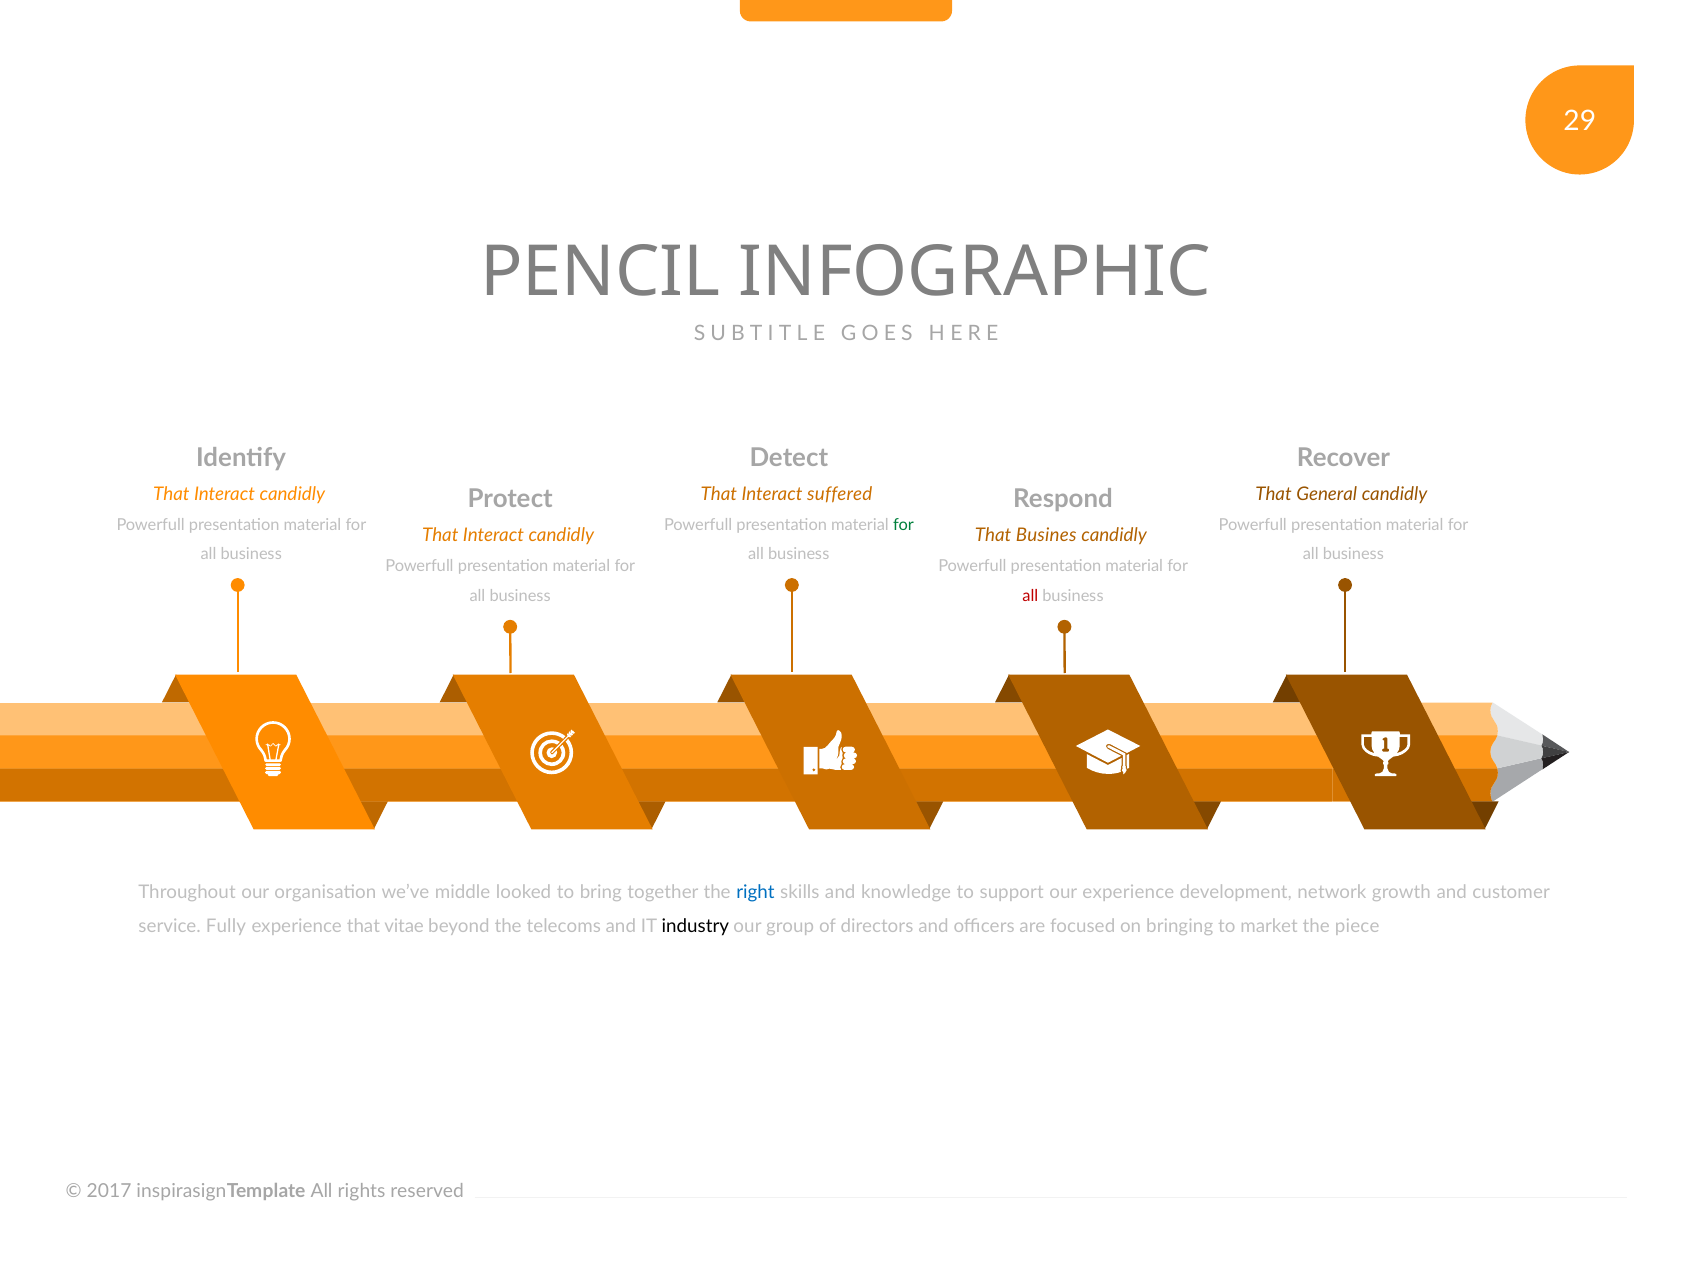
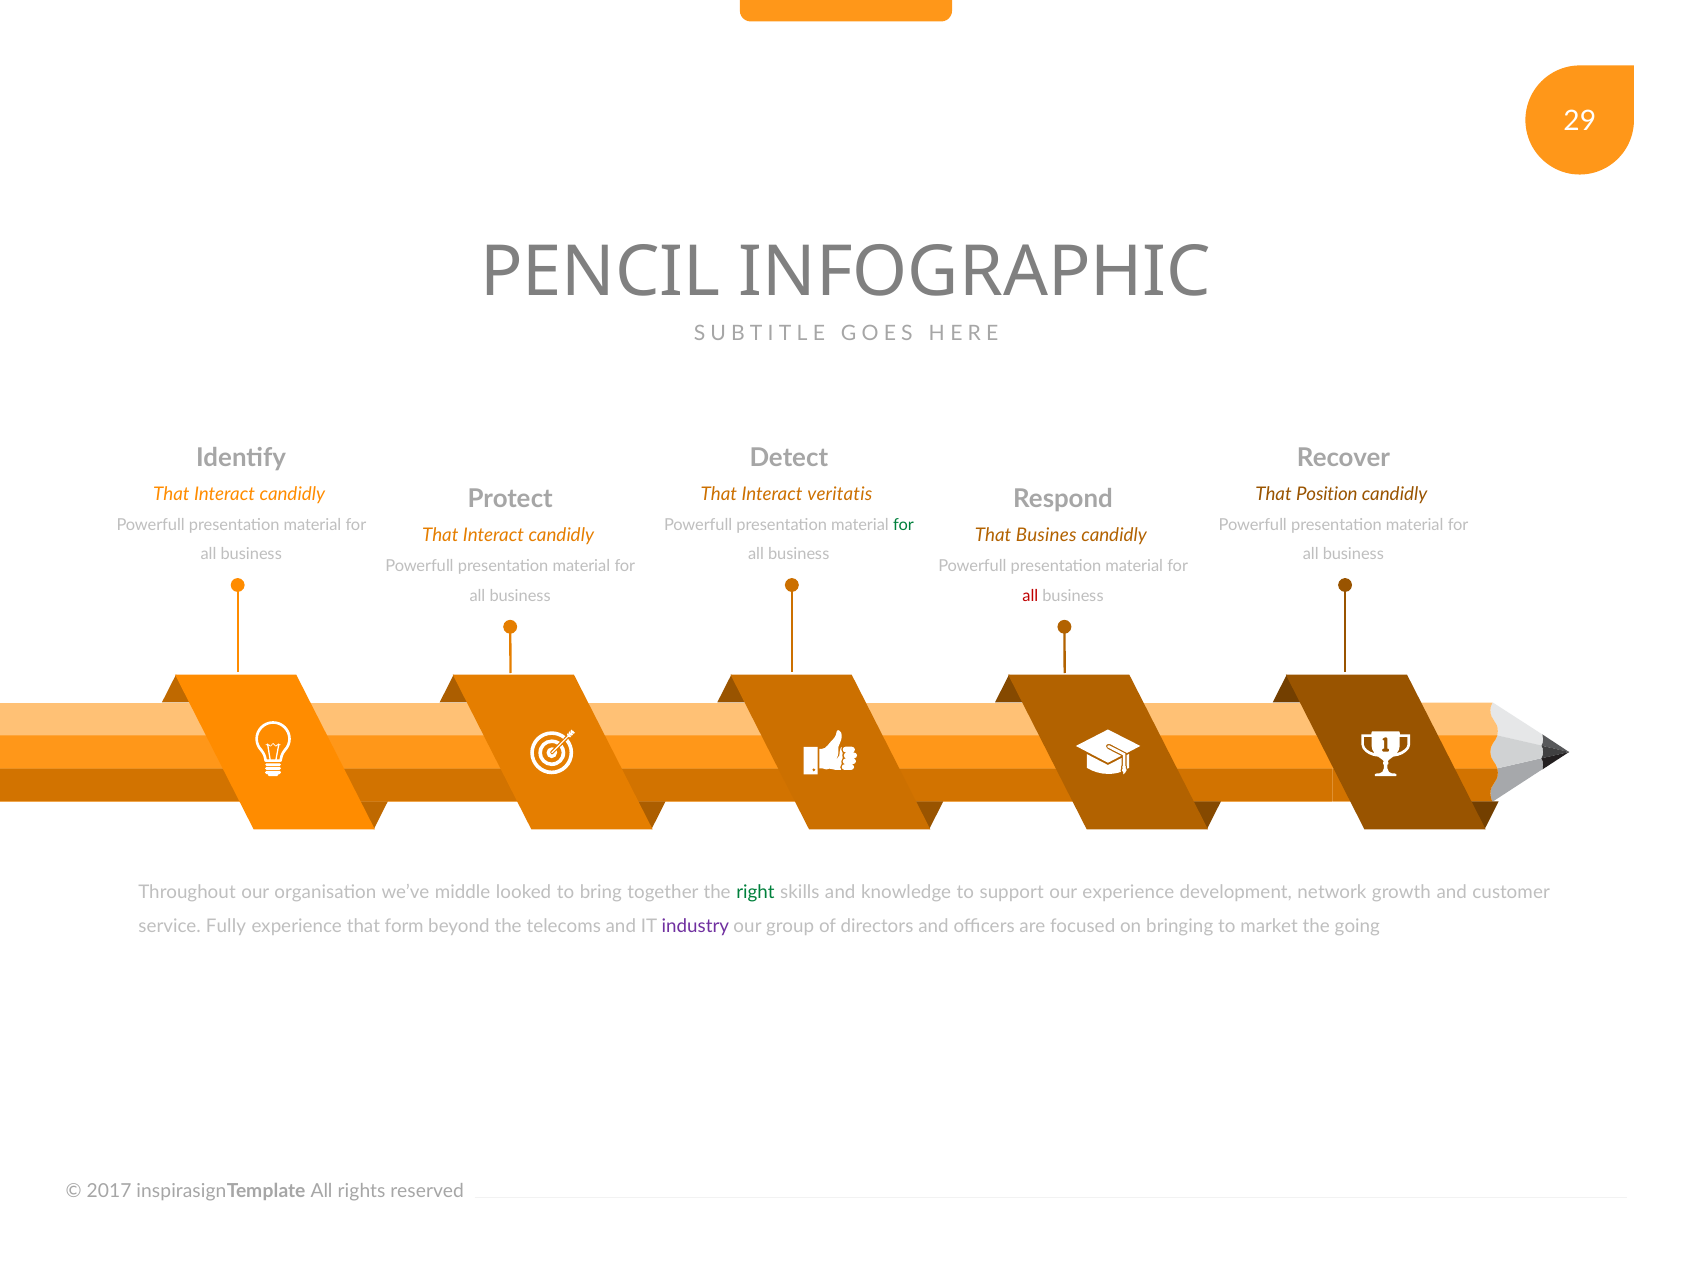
suffered: suffered -> veritatis
General: General -> Position
right colour: blue -> green
vitae: vitae -> form
industry colour: black -> purple
piece: piece -> going
